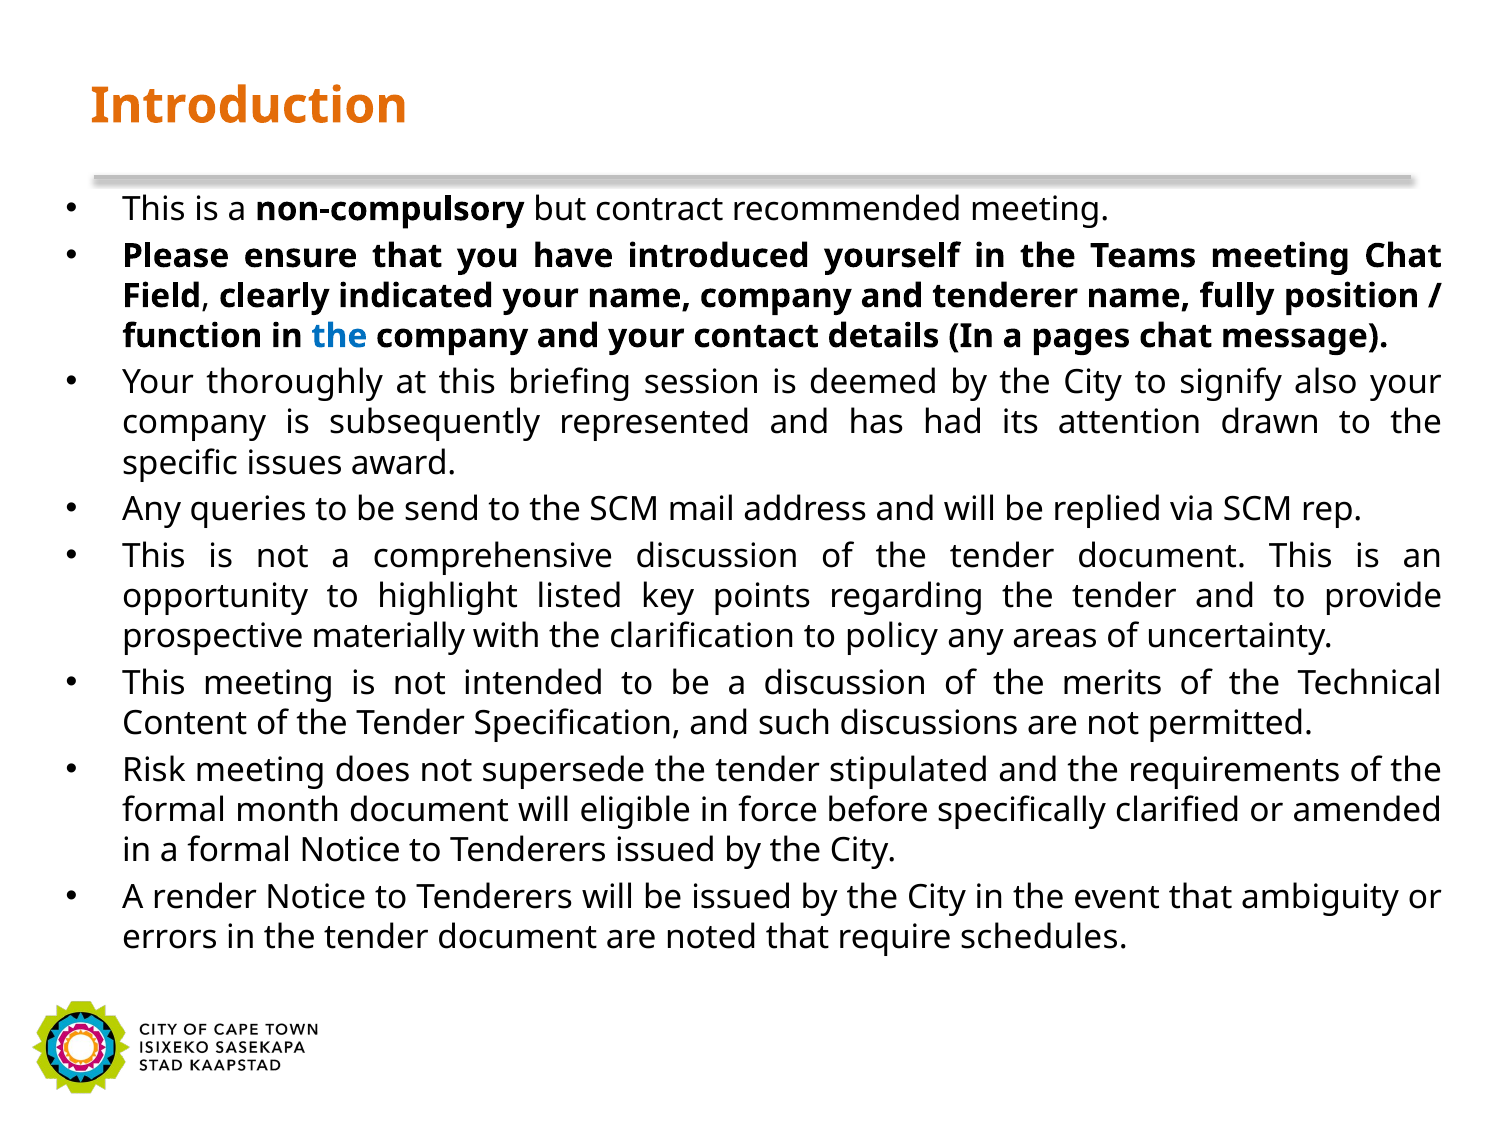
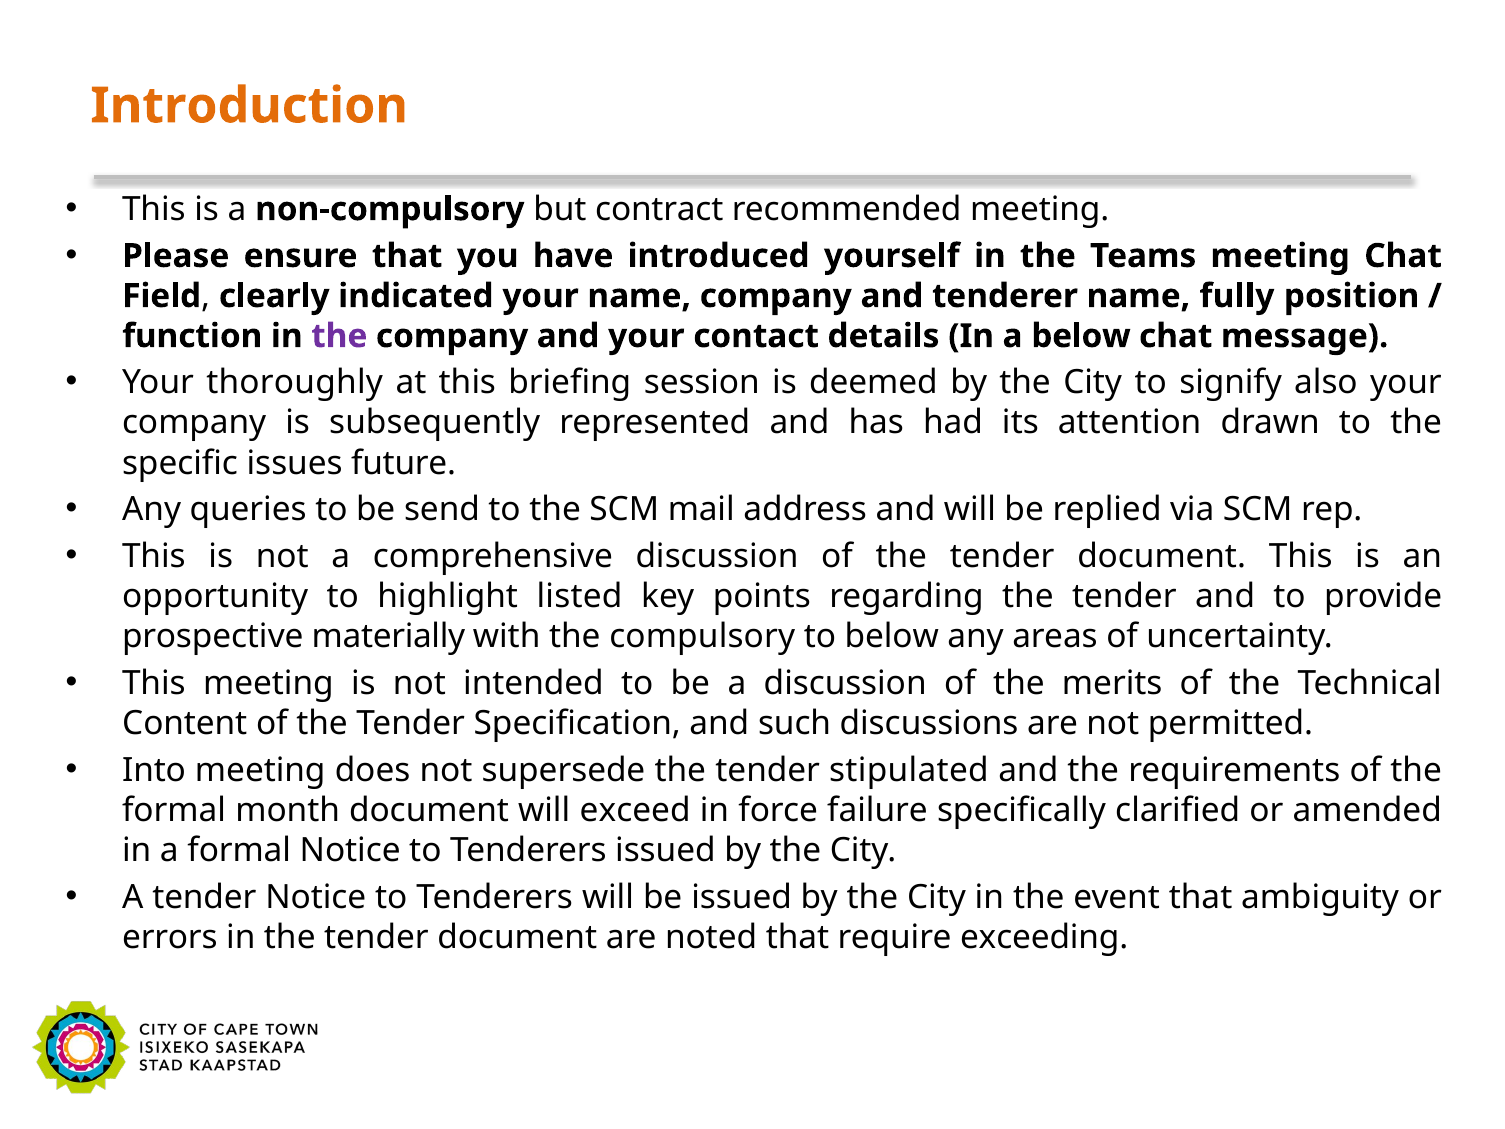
the at (339, 336) colour: blue -> purple
a pages: pages -> below
award: award -> future
clarification: clarification -> compulsory
to policy: policy -> below
Risk: Risk -> Into
eligible: eligible -> exceed
before: before -> failure
A render: render -> tender
schedules: schedules -> exceeding
